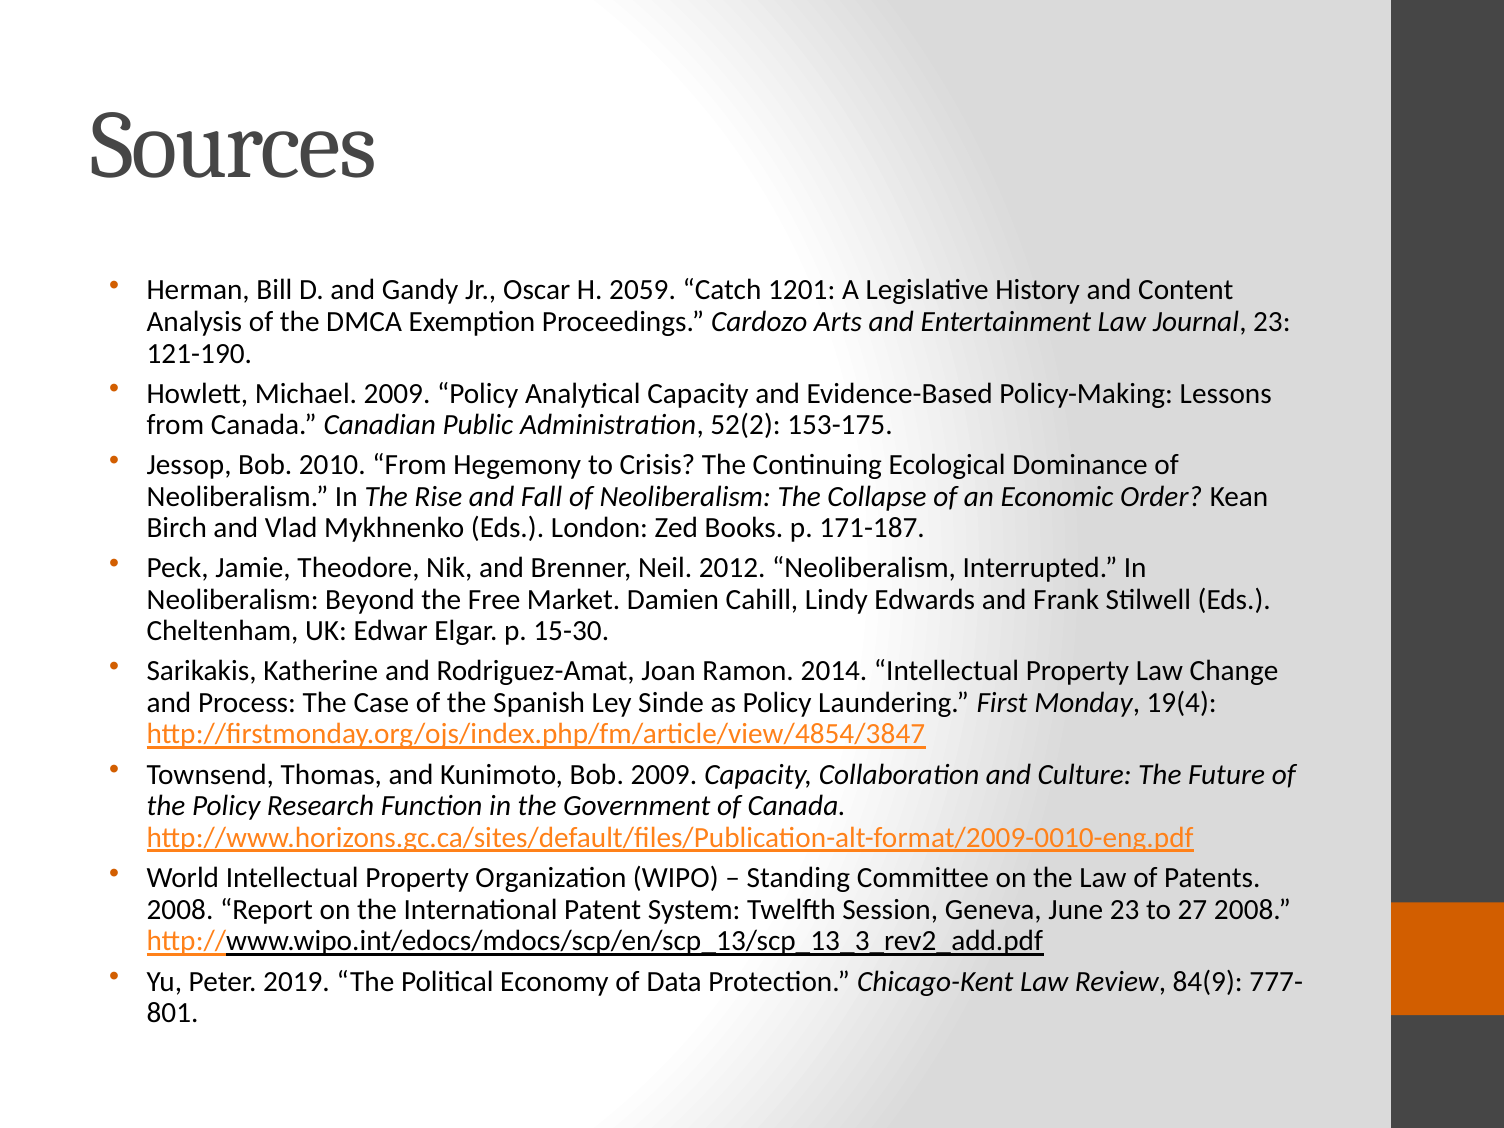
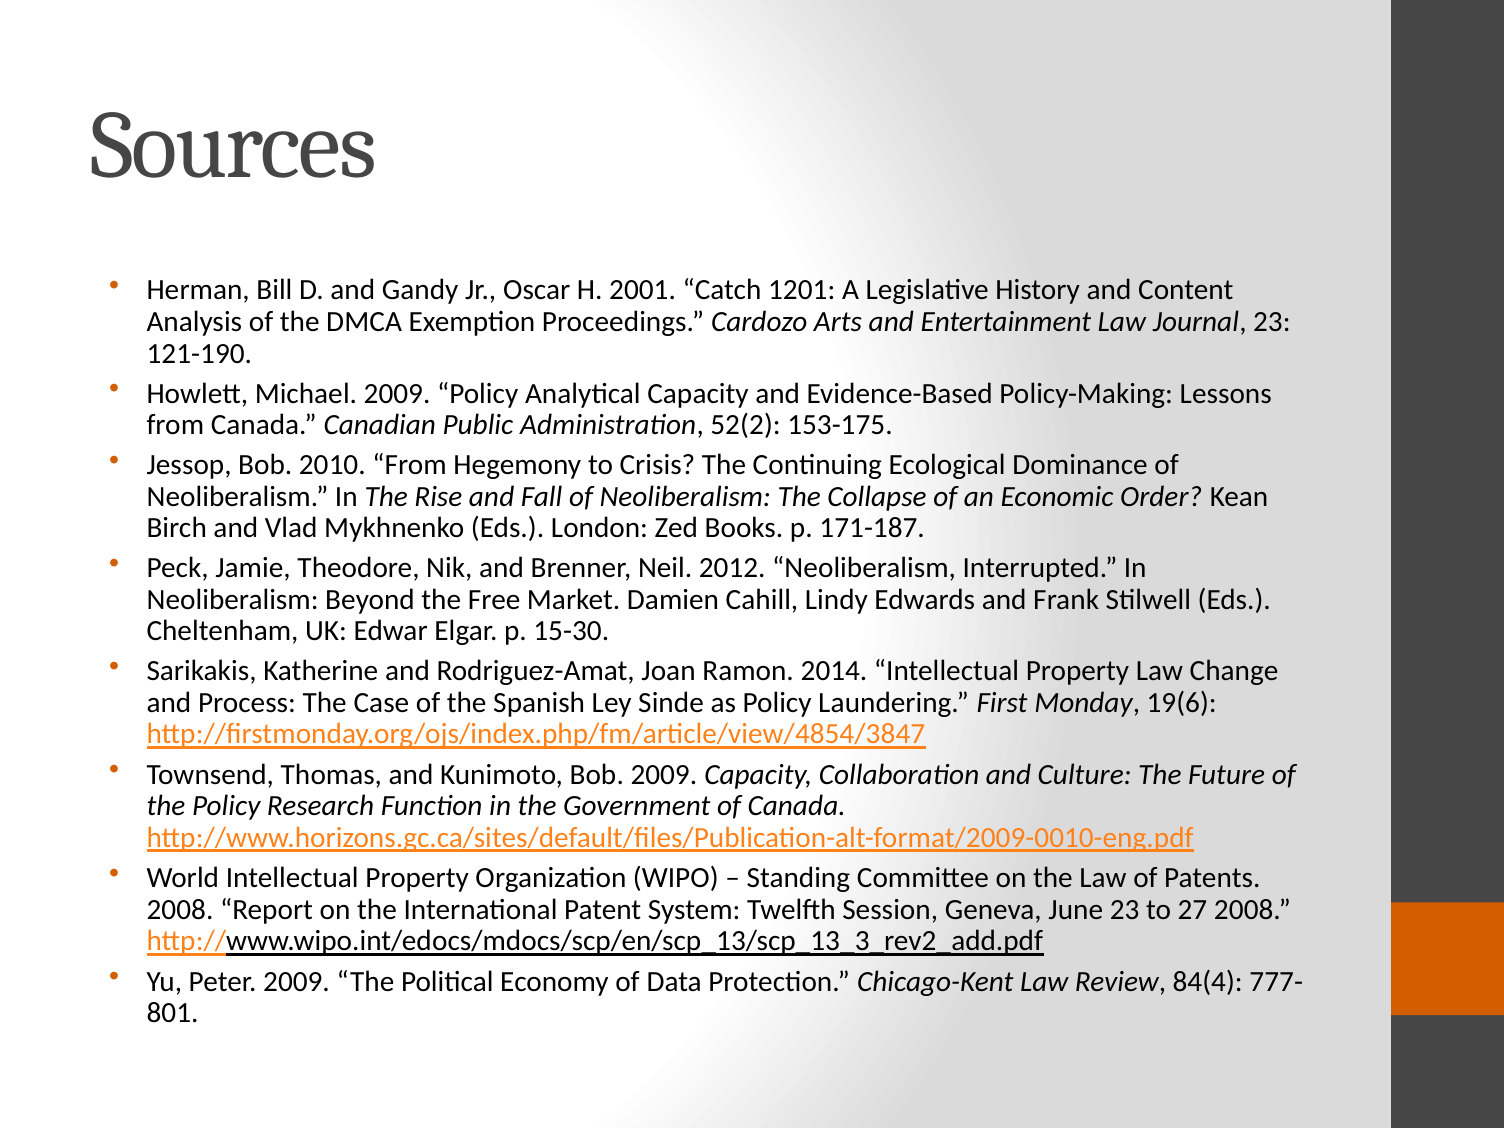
2059: 2059 -> 2001
19(4: 19(4 -> 19(6
Peter 2019: 2019 -> 2009
84(9: 84(9 -> 84(4
